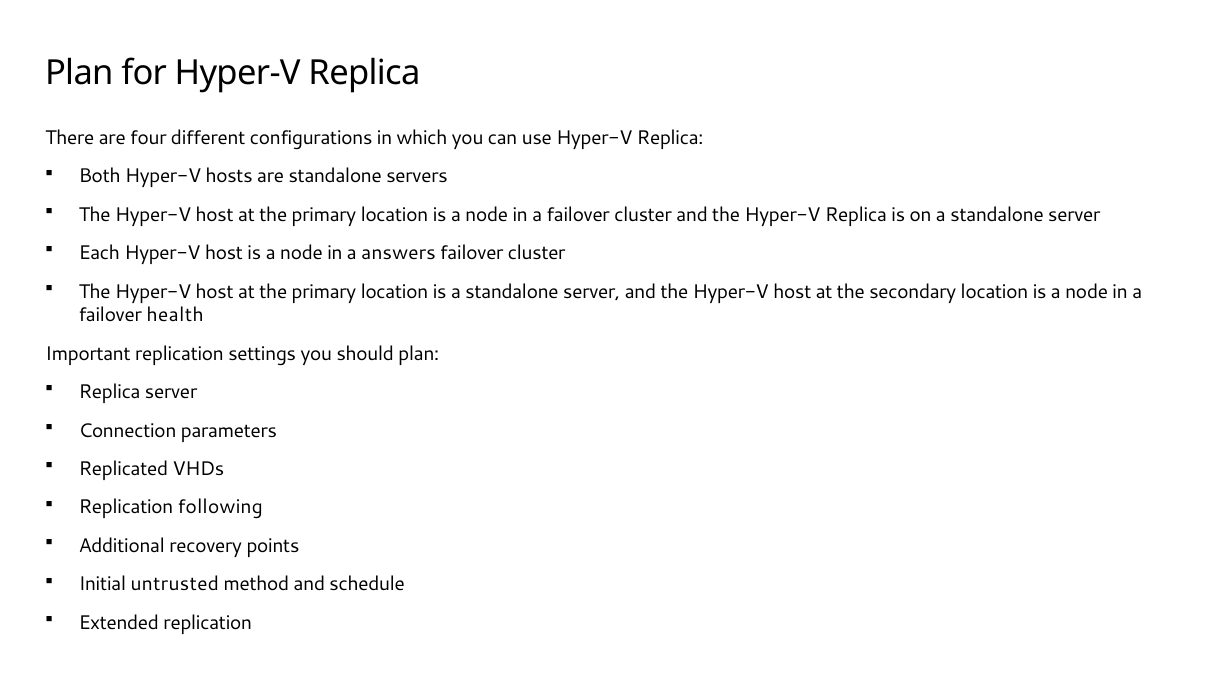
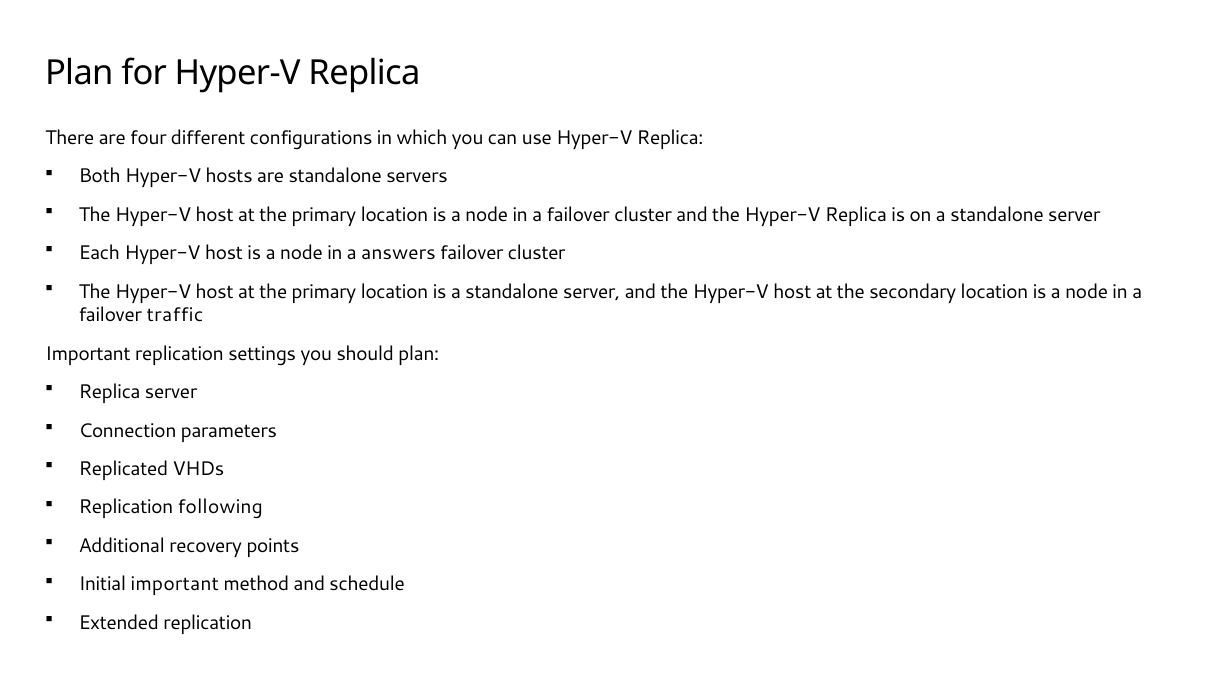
health: health -> traffic
Initial untrusted: untrusted -> important
